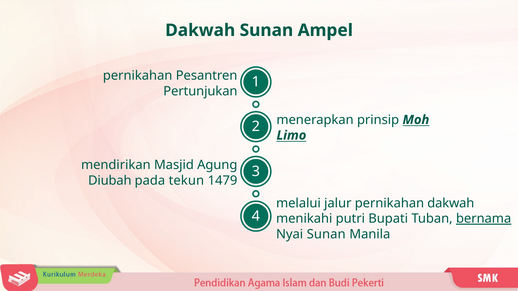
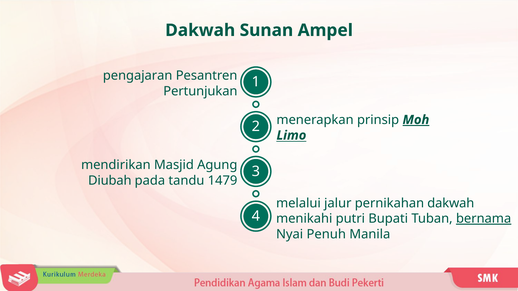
pernikahan at (138, 76): pernikahan -> pengajaran
Moh underline: none -> present
tekun: tekun -> tandu
Nyai Sunan: Sunan -> Penuh
